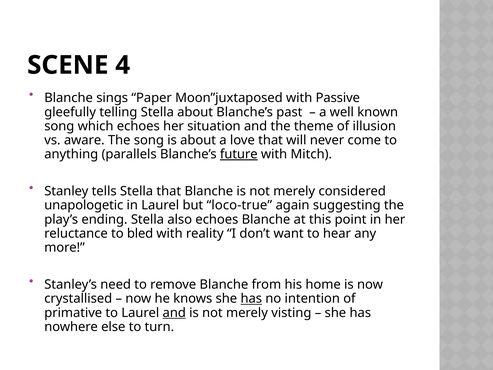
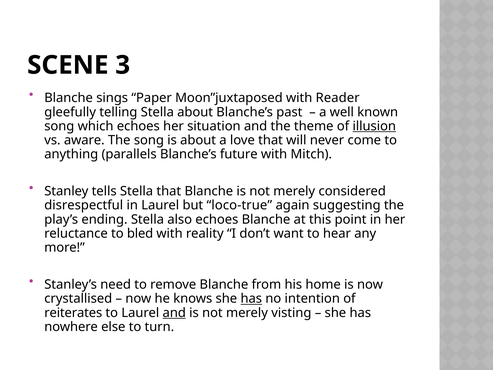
4: 4 -> 3
Passive: Passive -> Reader
illusion underline: none -> present
future underline: present -> none
unapologetic: unapologetic -> disrespectful
primative: primative -> reiterates
